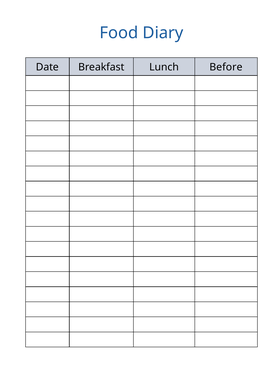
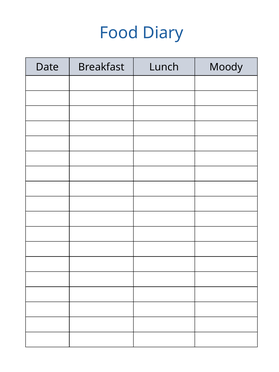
Before: Before -> Moody
